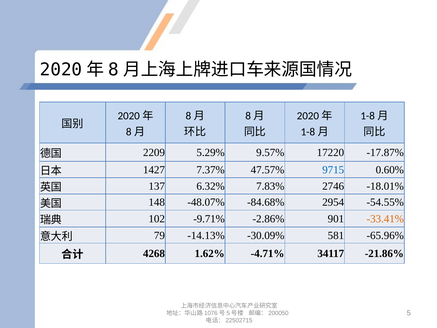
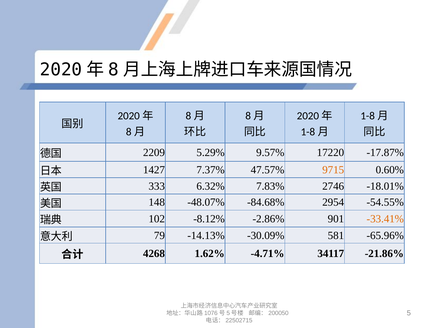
9715 colour: blue -> orange
137: 137 -> 333
-9.71%: -9.71% -> -8.12%
